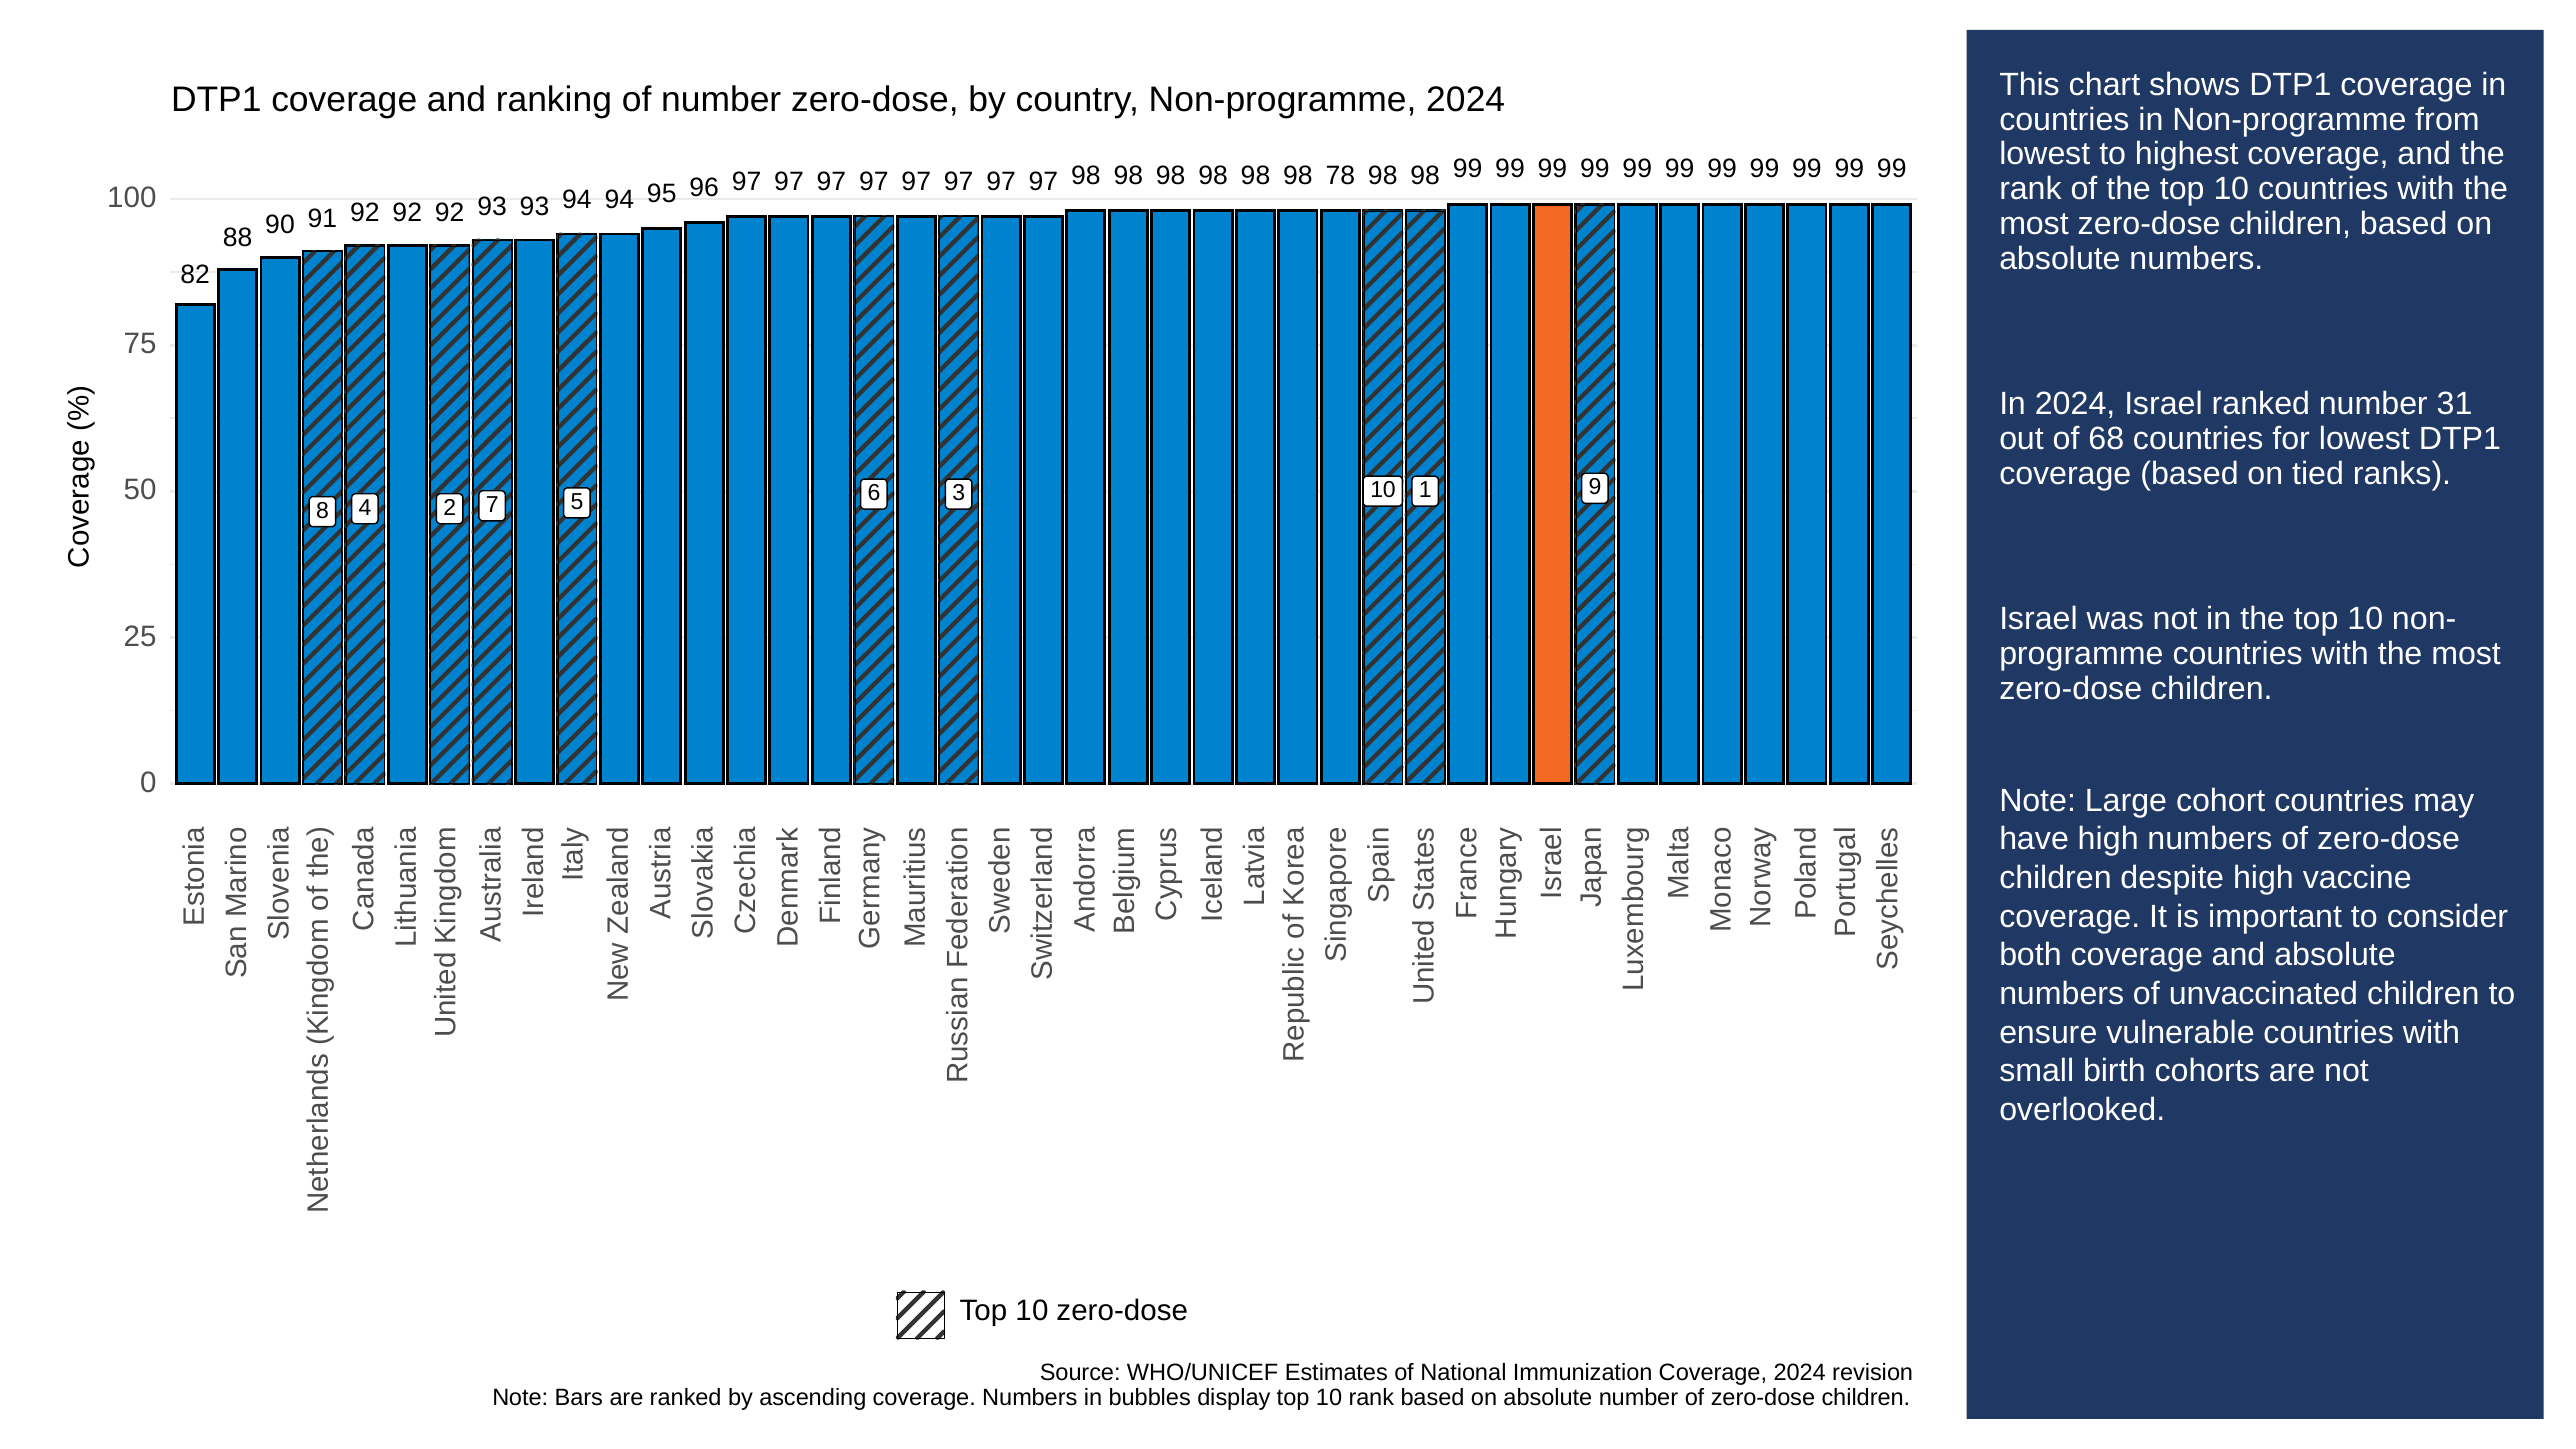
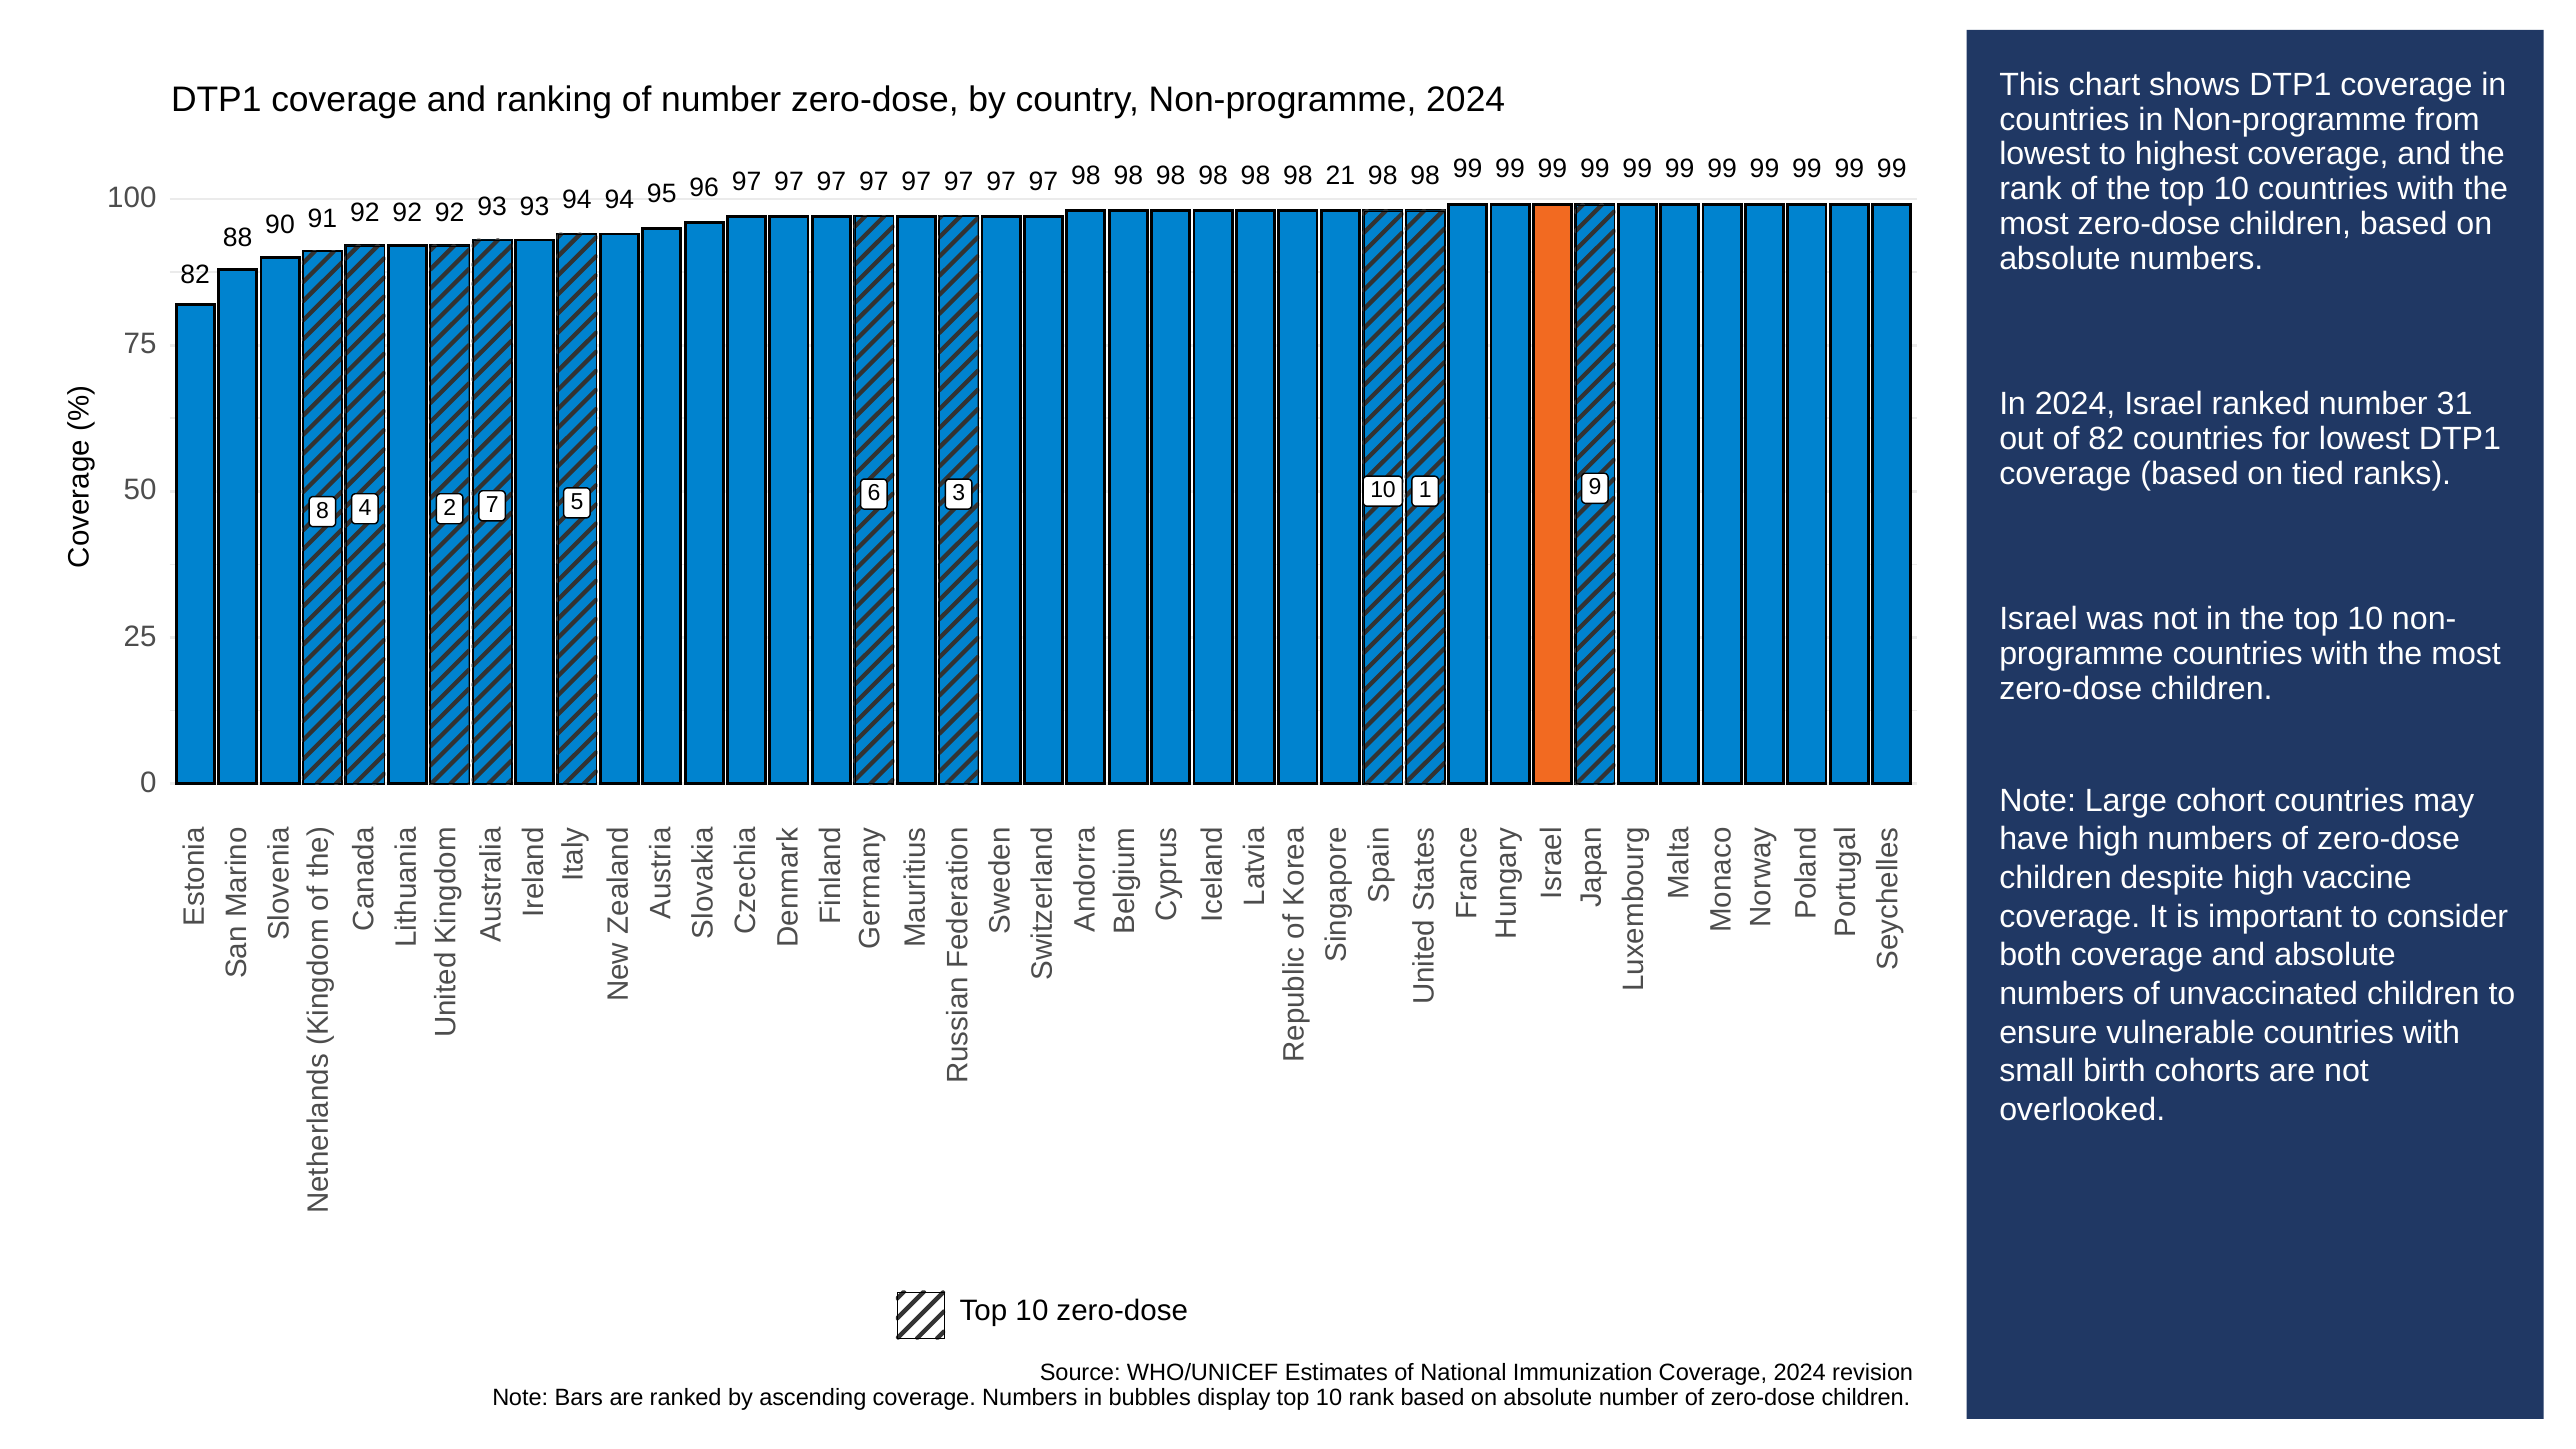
78: 78 -> 21
of 68: 68 -> 82
